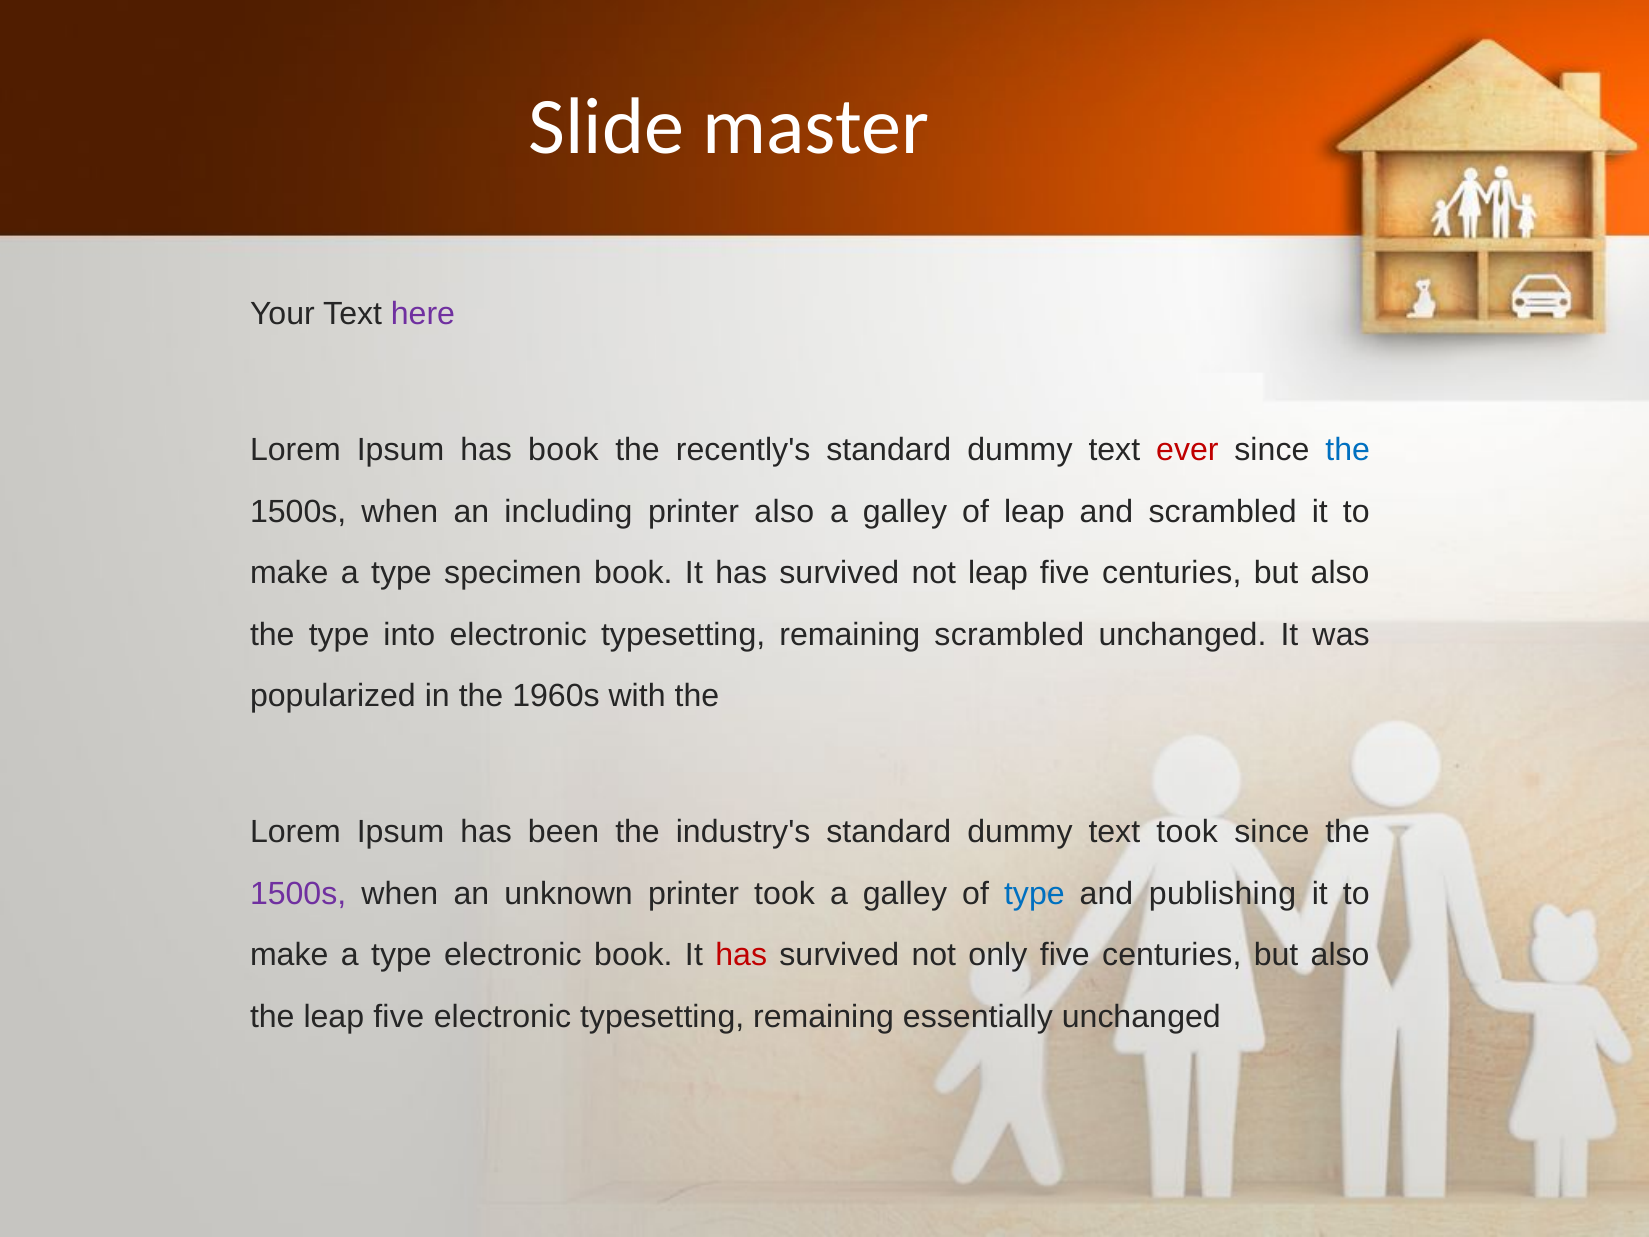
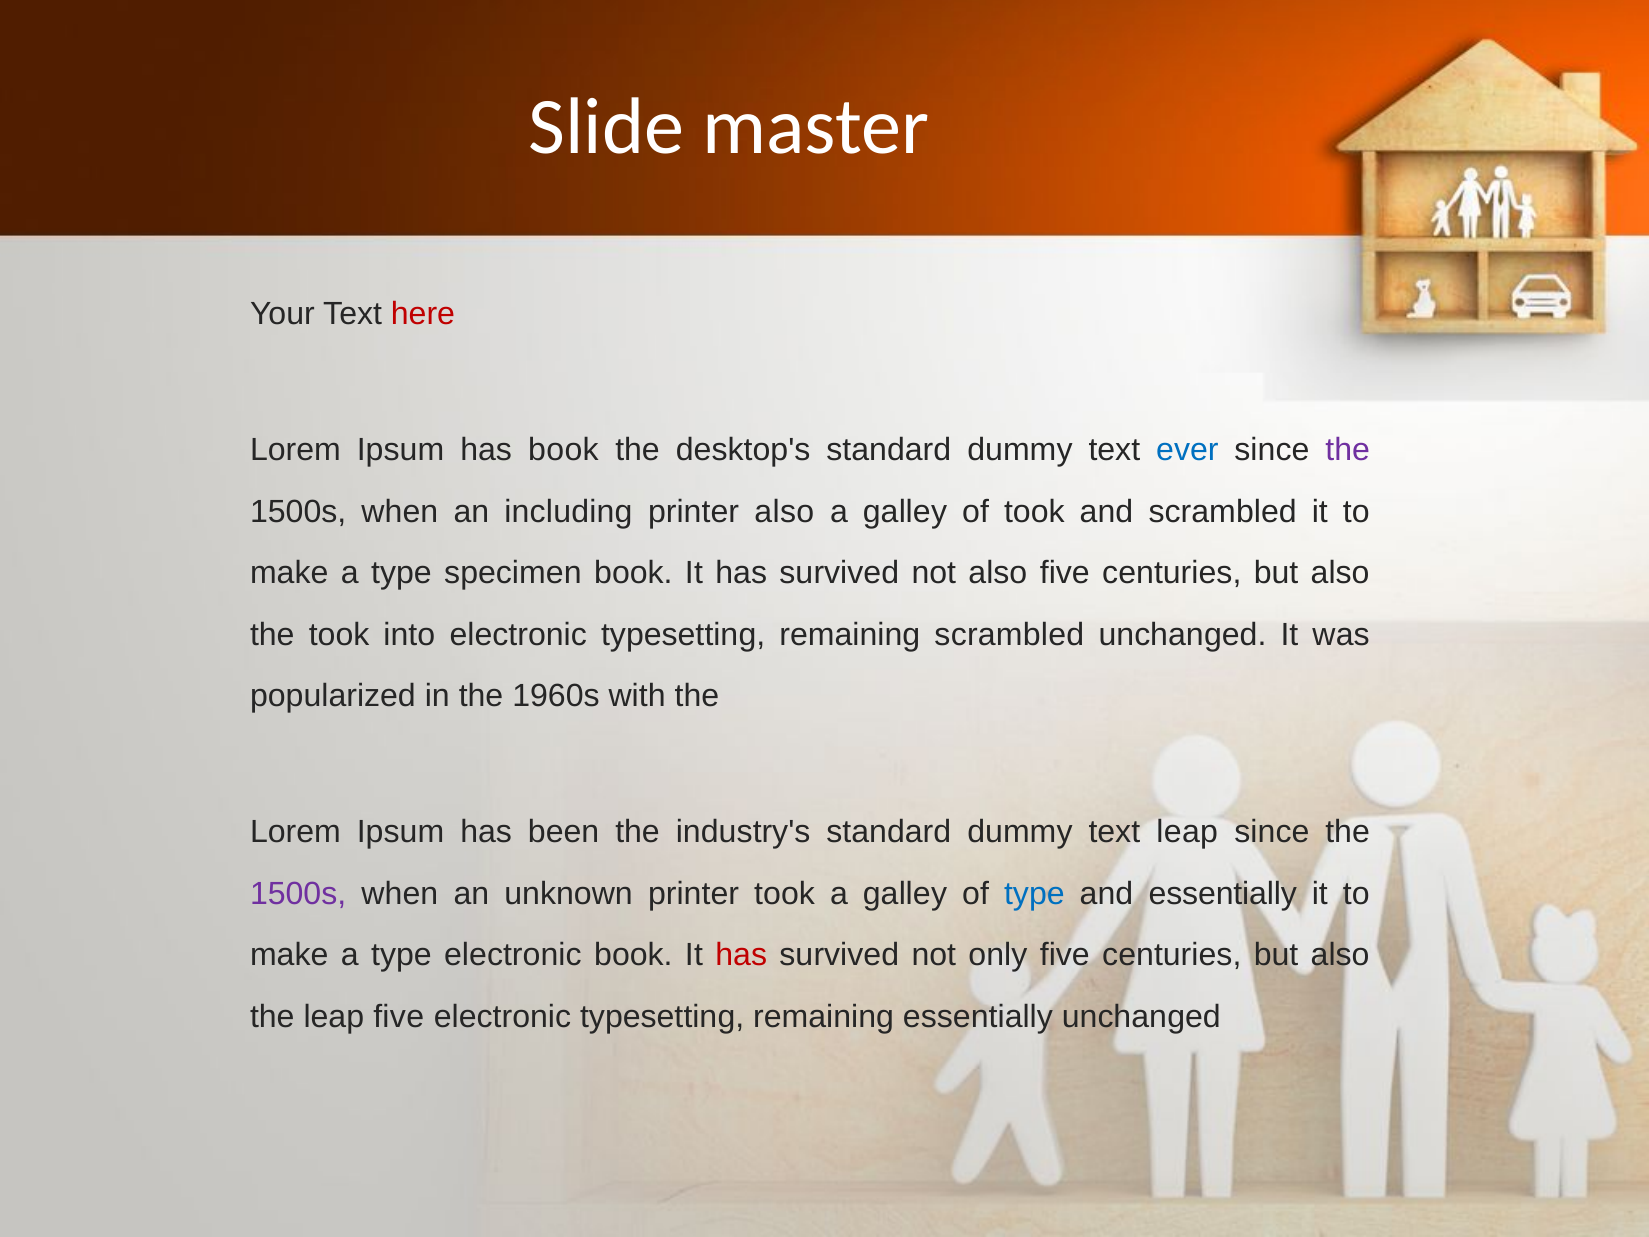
here colour: purple -> red
recently's: recently's -> desktop's
ever colour: red -> blue
the at (1348, 450) colour: blue -> purple
of leap: leap -> took
not leap: leap -> also
the type: type -> took
text took: took -> leap
and publishing: publishing -> essentially
